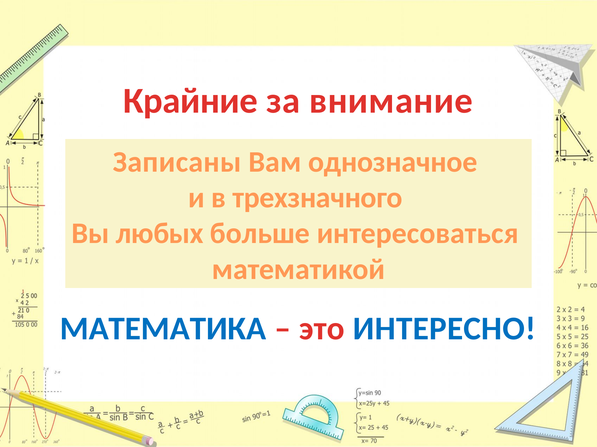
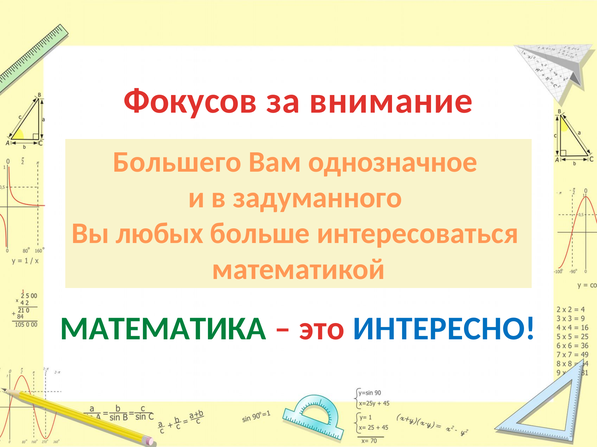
Крайние: Крайние -> Фокусов
Записаны: Записаны -> Большего
трехзначного: трехзначного -> задуманного
МАТЕМАТИКА colour: blue -> green
